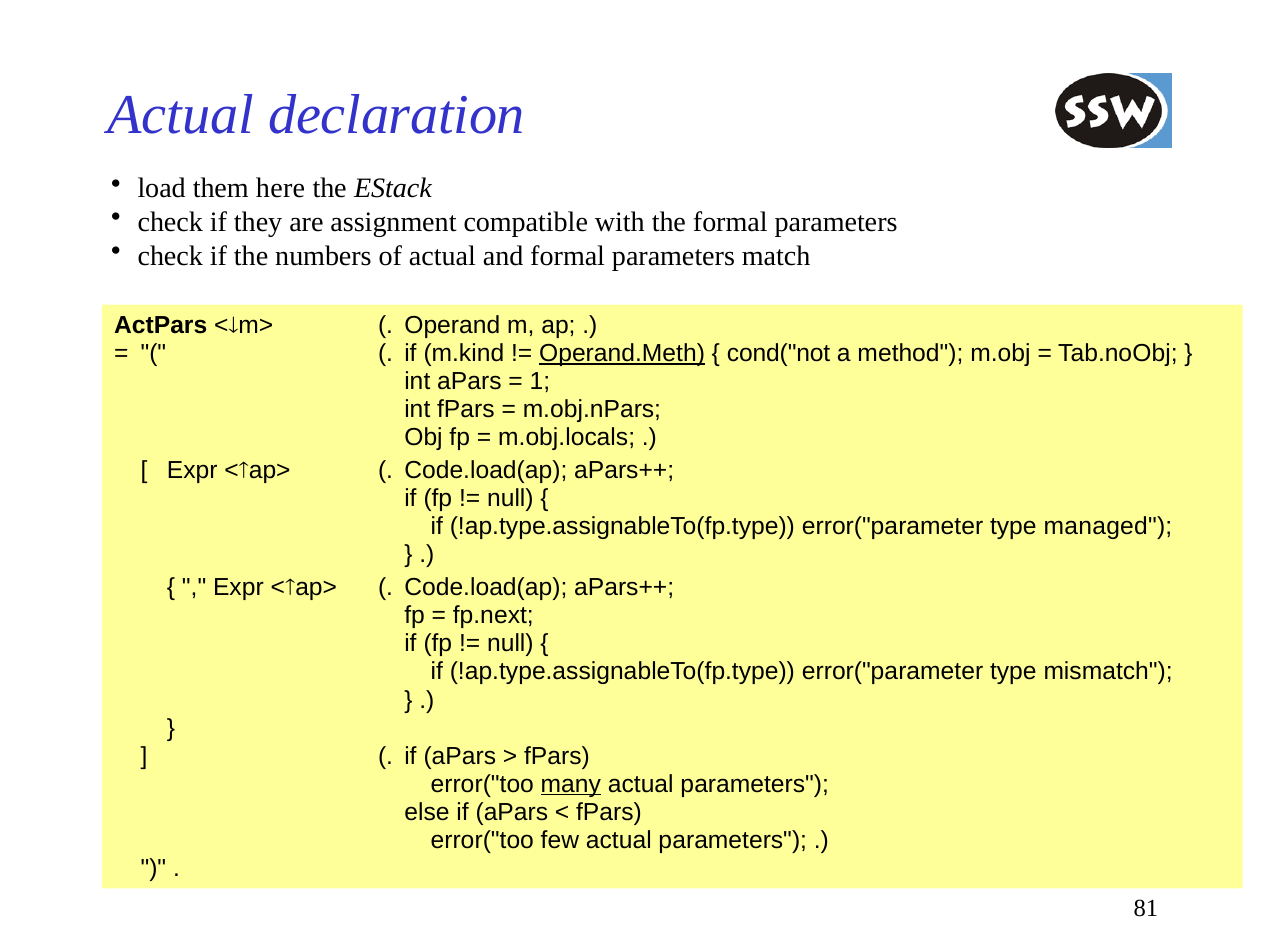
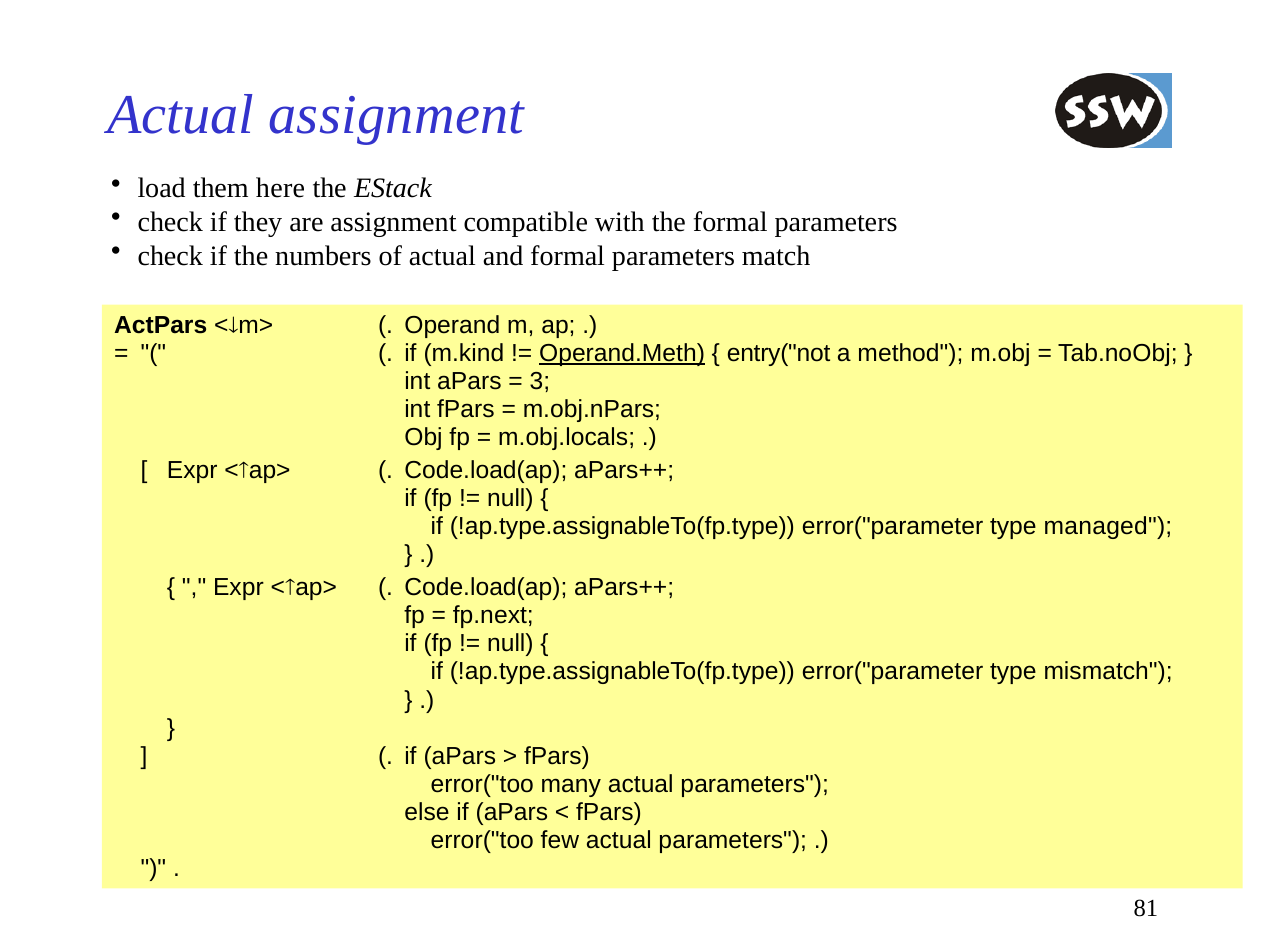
Actual declaration: declaration -> assignment
cond("not: cond("not -> entry("not
1: 1 -> 3
many underline: present -> none
